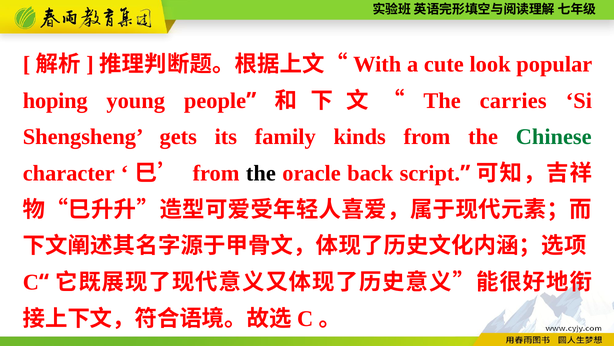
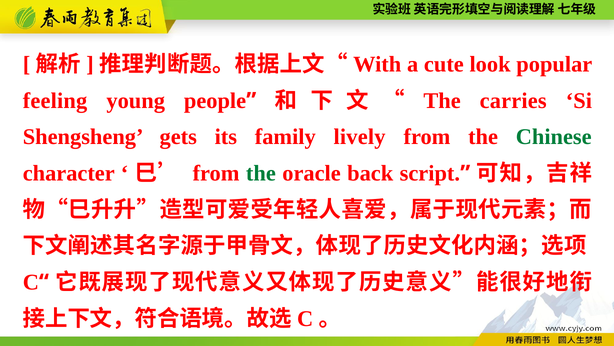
hoping: hoping -> feeling
kinds: kinds -> lively
the at (261, 173) colour: black -> green
